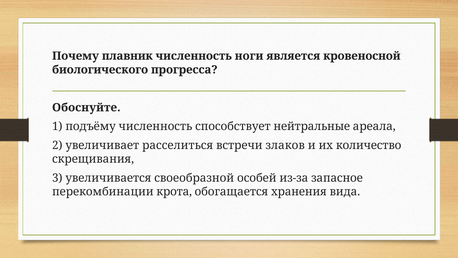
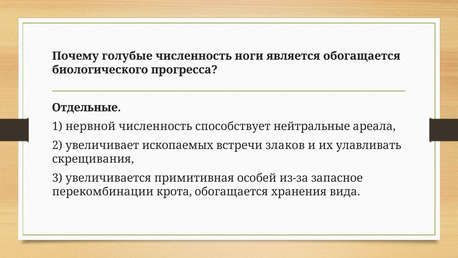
плавник: плавник -> голубые
является кровеносной: кровеносной -> обогащается
Обоснуйте: Обоснуйте -> Отдельные
подъёму: подъёму -> нервной
расселиться: расселиться -> ископаемых
количество: количество -> улавливать
своеобразной: своеобразной -> примитивная
